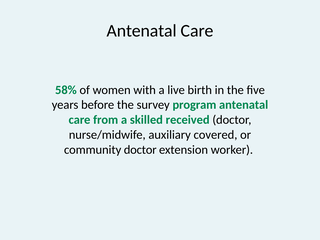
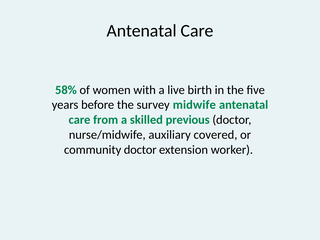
program: program -> midwife
received: received -> previous
